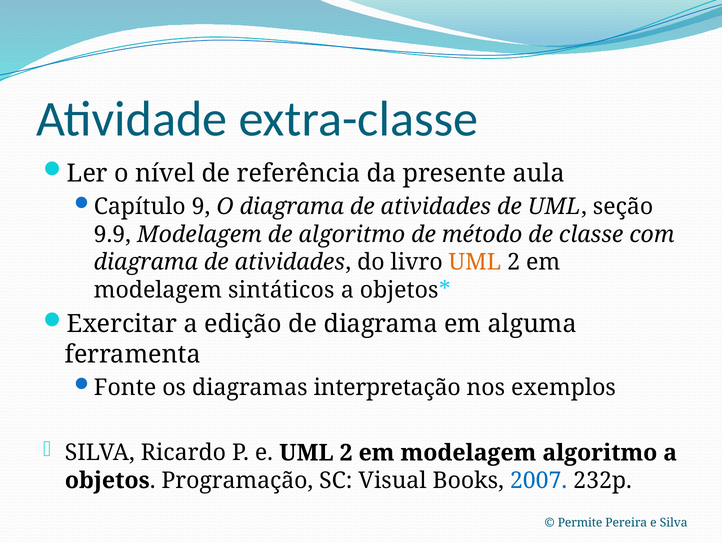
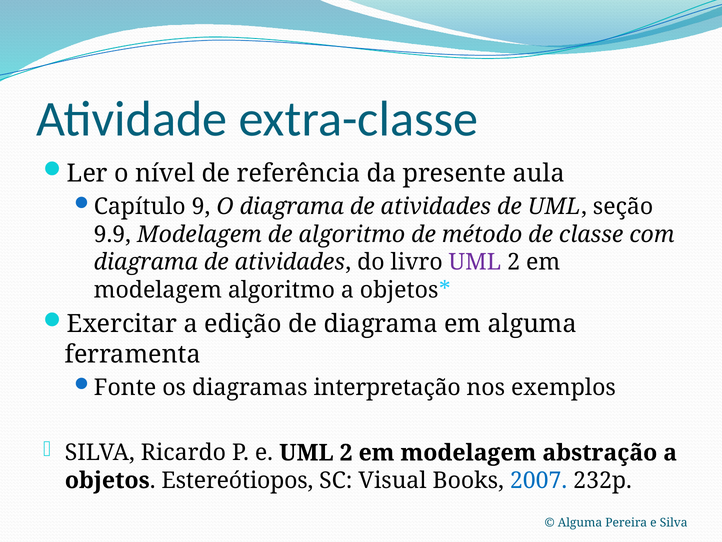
UML at (475, 262) colour: orange -> purple
modelagem sintáticos: sintáticos -> algoritmo
modelagem algoritmo: algoritmo -> abstração
Programação: Programação -> Estereótiopos
Permite at (580, 522): Permite -> Alguma
